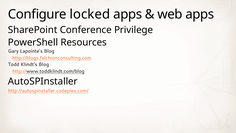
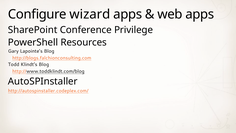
locked: locked -> wizard
